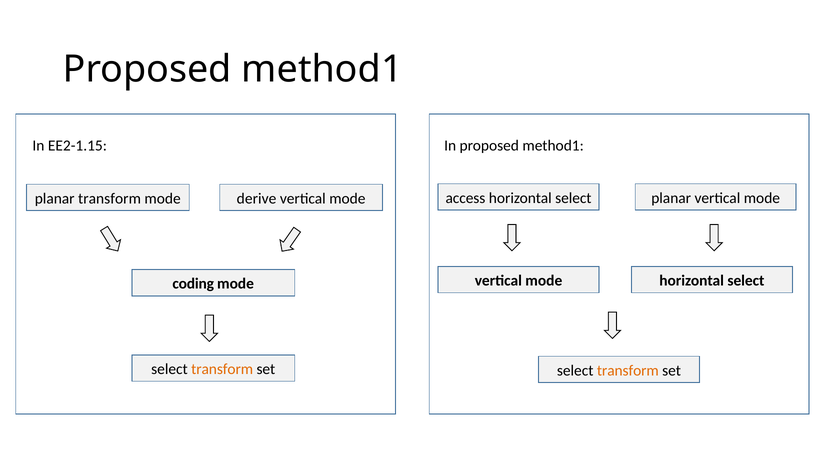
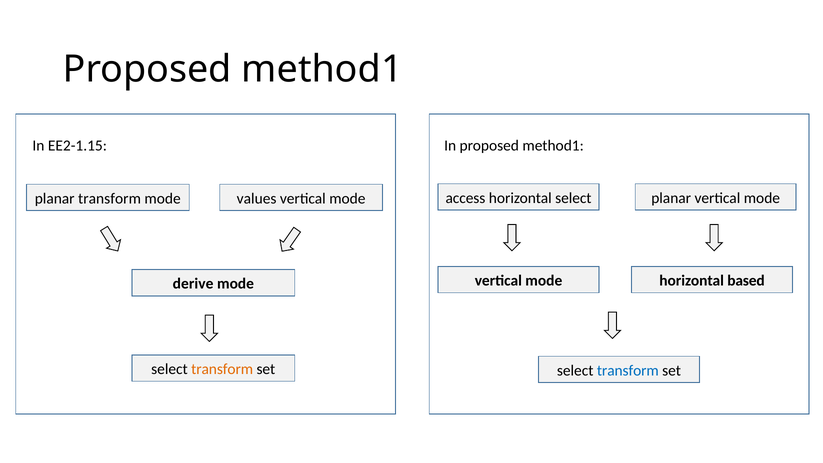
derive: derive -> values
mode horizontal select: select -> based
coding: coding -> derive
transform at (628, 370) colour: orange -> blue
